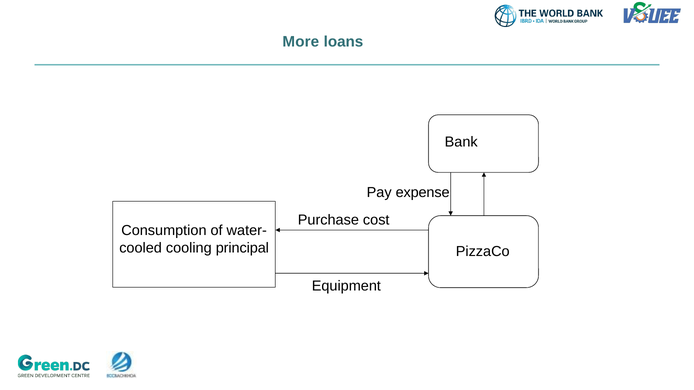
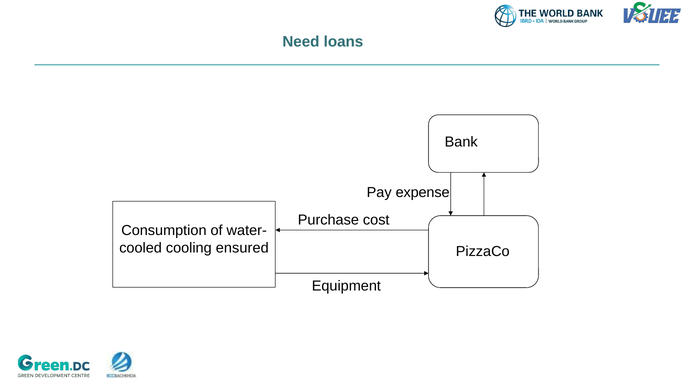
More: More -> Need
principal: principal -> ensured
